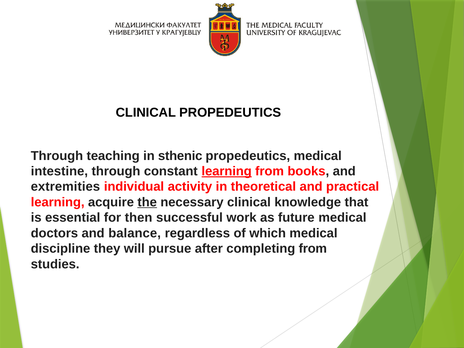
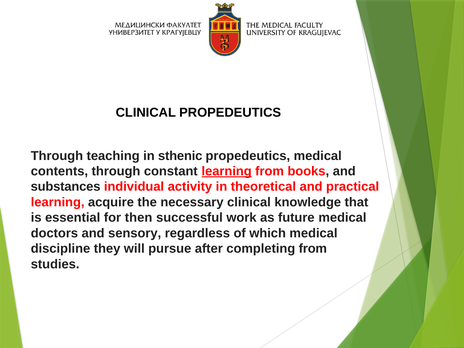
intestine: intestine -> contents
extremities: extremities -> substances
the underline: present -> none
balance: balance -> sensory
